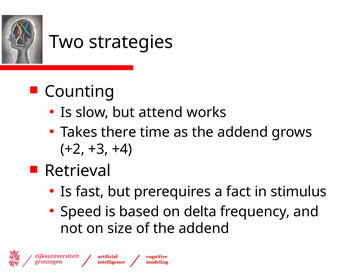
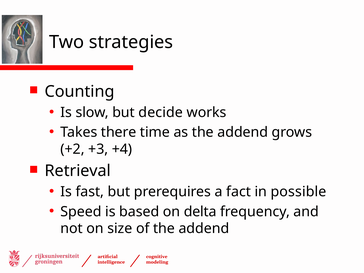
attend: attend -> decide
stimulus: stimulus -> possible
